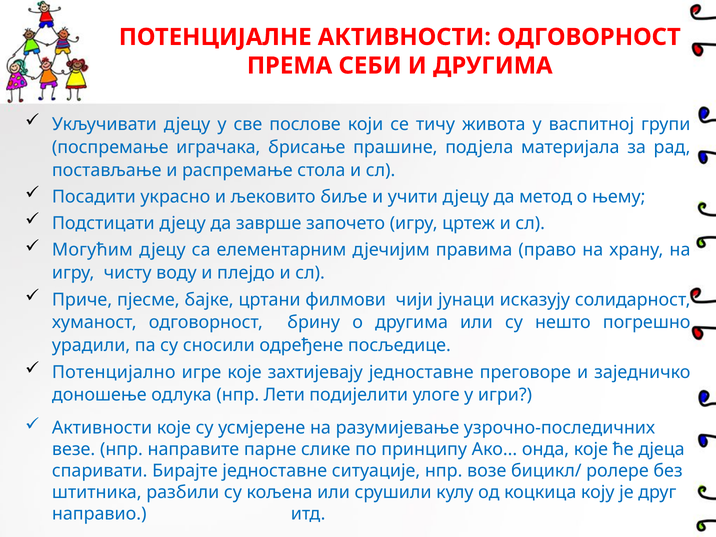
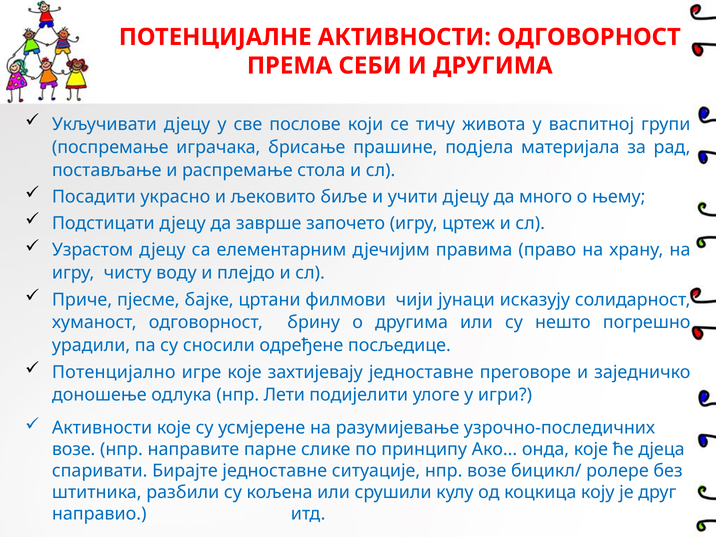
метод: метод -> много
Могућим: Могућим -> Узрастом
везе at (74, 450): везе -> возе
